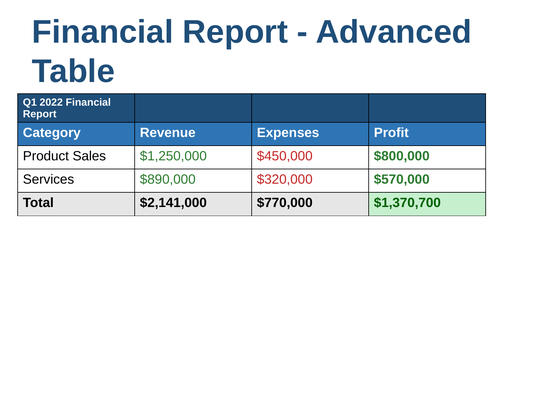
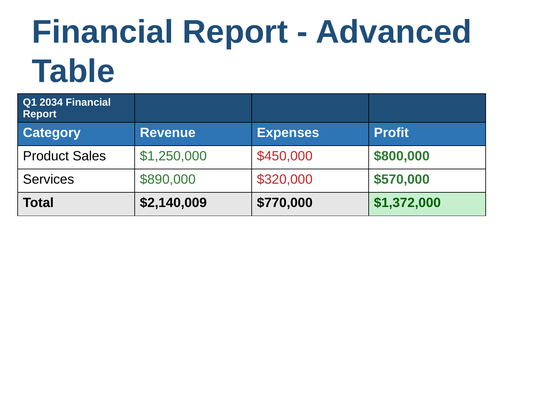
2022: 2022 -> 2034
$2,141,000: $2,141,000 -> $2,140,009
$1,370,700: $1,370,700 -> $1,372,000
